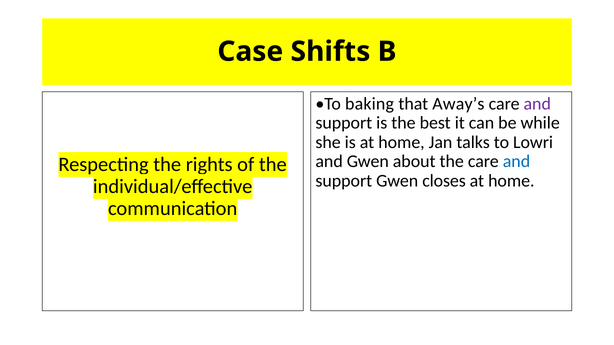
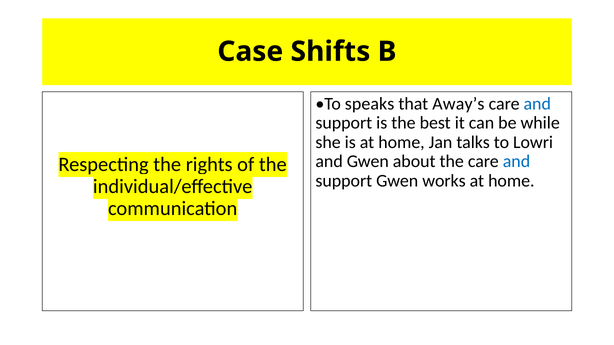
baking: baking -> speaks
and at (537, 104) colour: purple -> blue
closes: closes -> works
